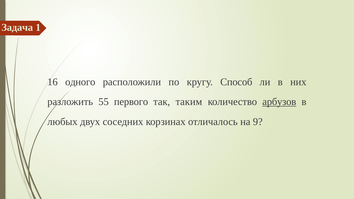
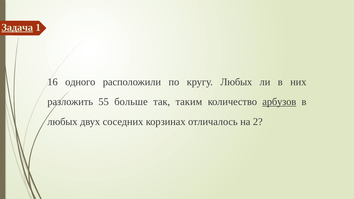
Задача underline: none -> present
кругу Способ: Способ -> Любых
первого: первого -> больше
9: 9 -> 2
